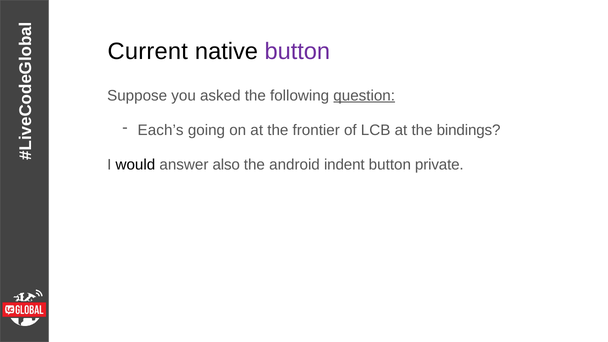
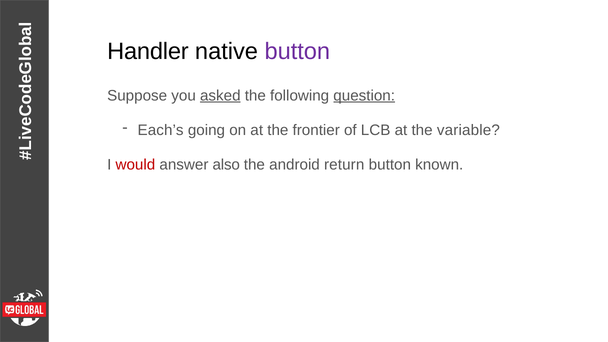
Current: Current -> Handler
asked underline: none -> present
bindings: bindings -> variable
would colour: black -> red
indent: indent -> return
private: private -> known
